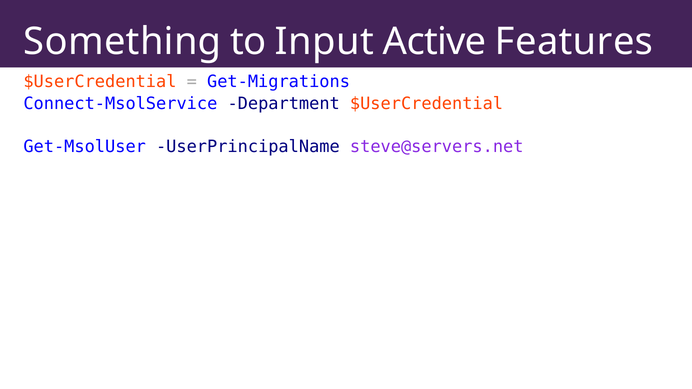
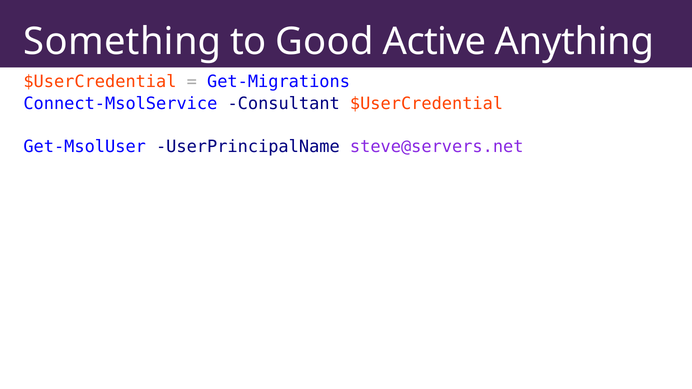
Input: Input -> Good
Features: Features -> Anything
Department: Department -> Consultant
